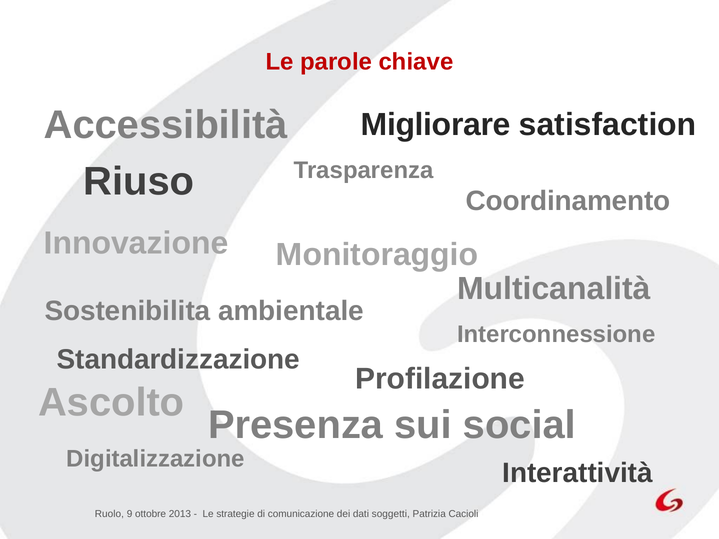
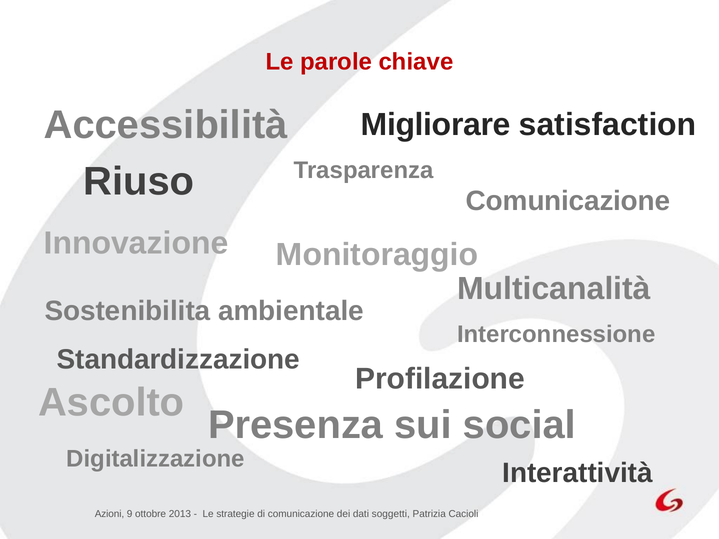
Coordinamento at (568, 201): Coordinamento -> Comunicazione
Ruolo: Ruolo -> Azioni
